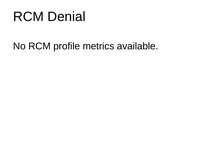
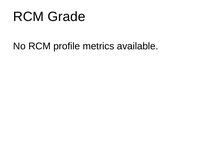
Denial: Denial -> Grade
